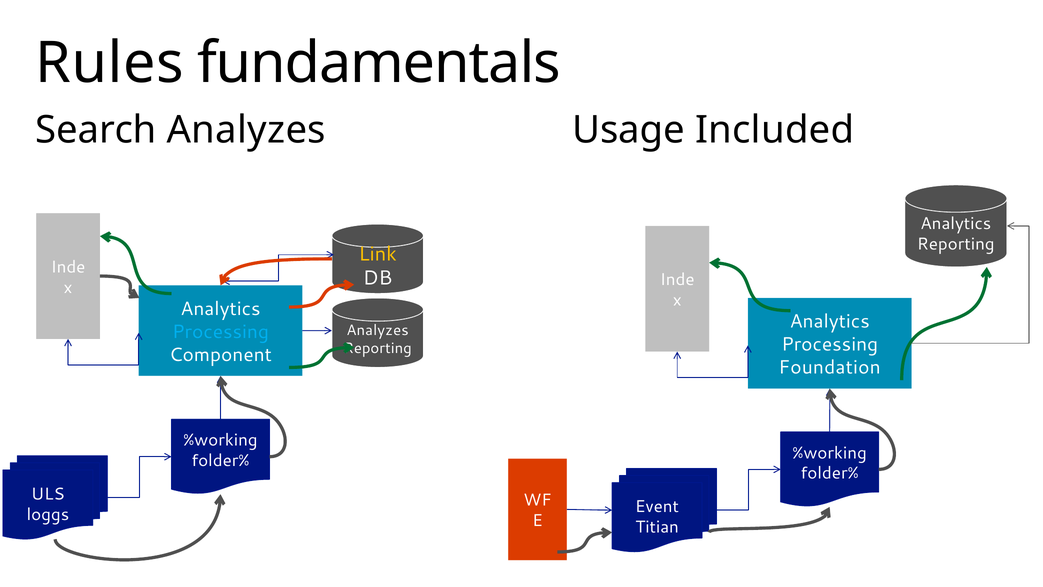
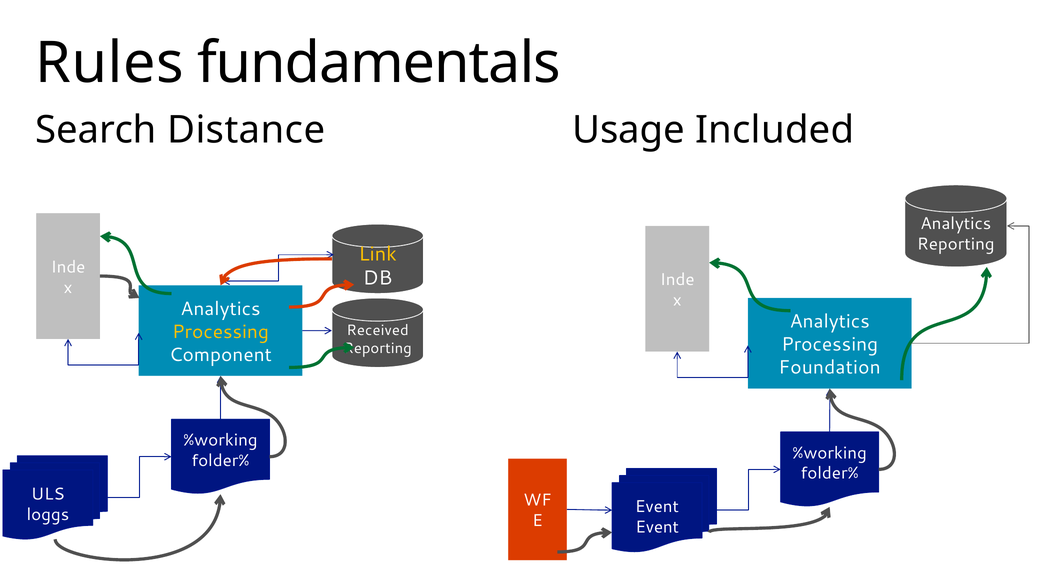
Search Analyzes: Analyzes -> Distance
Processing at (221, 332) colour: light blue -> yellow
Analyzes at (378, 330): Analyzes -> Received
Titian at (657, 527): Titian -> Event
